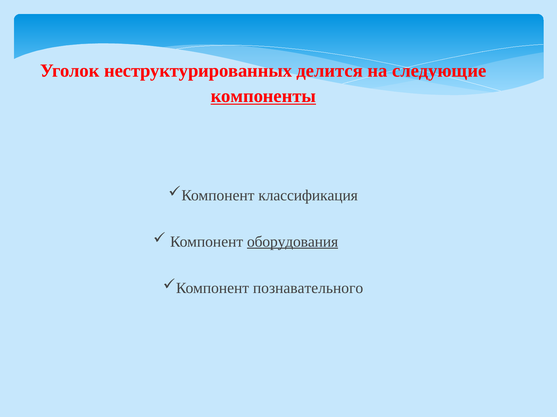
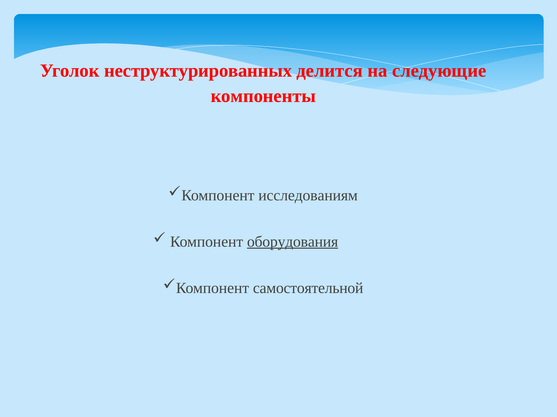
компоненты underline: present -> none
классификация: классификация -> исследованиям
познавательного: познавательного -> самостоятельной
